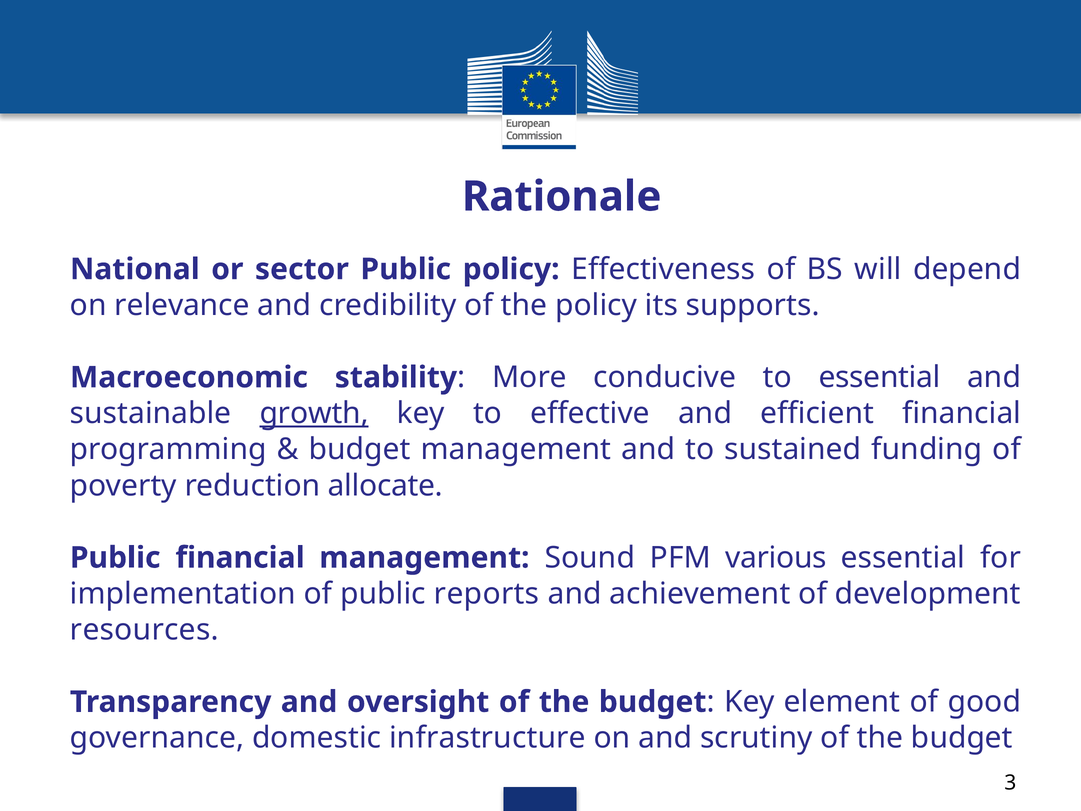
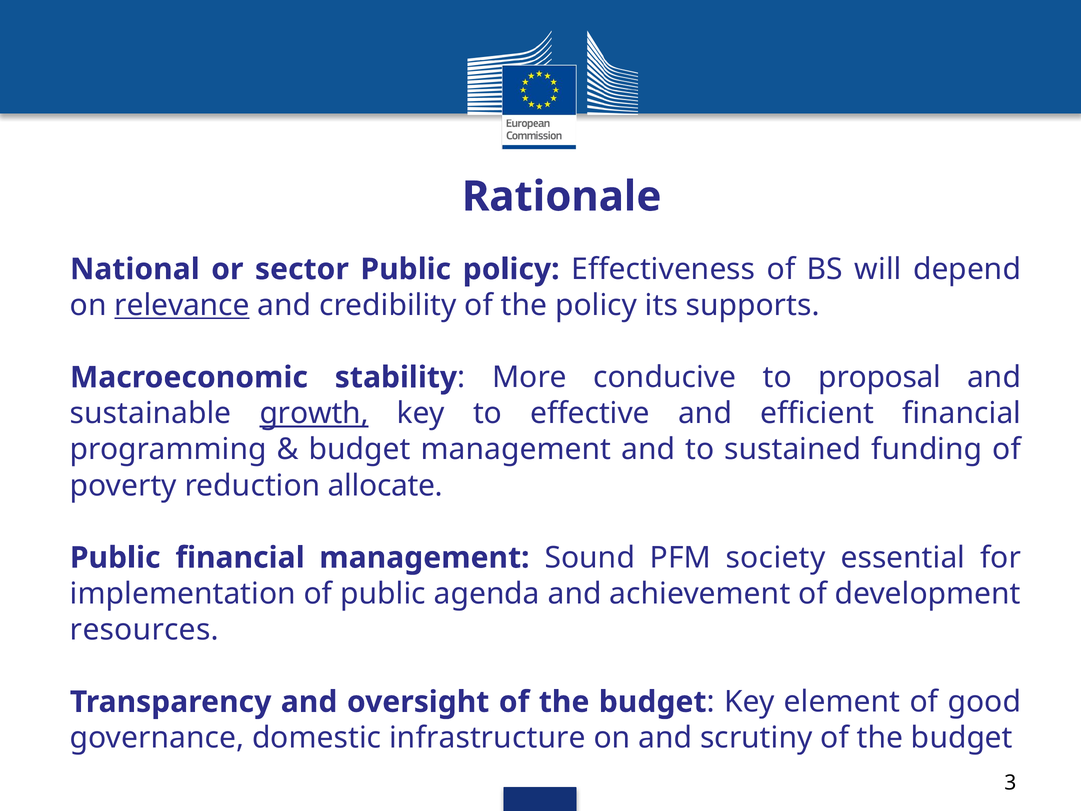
relevance underline: none -> present
to essential: essential -> proposal
various: various -> society
reports: reports -> agenda
